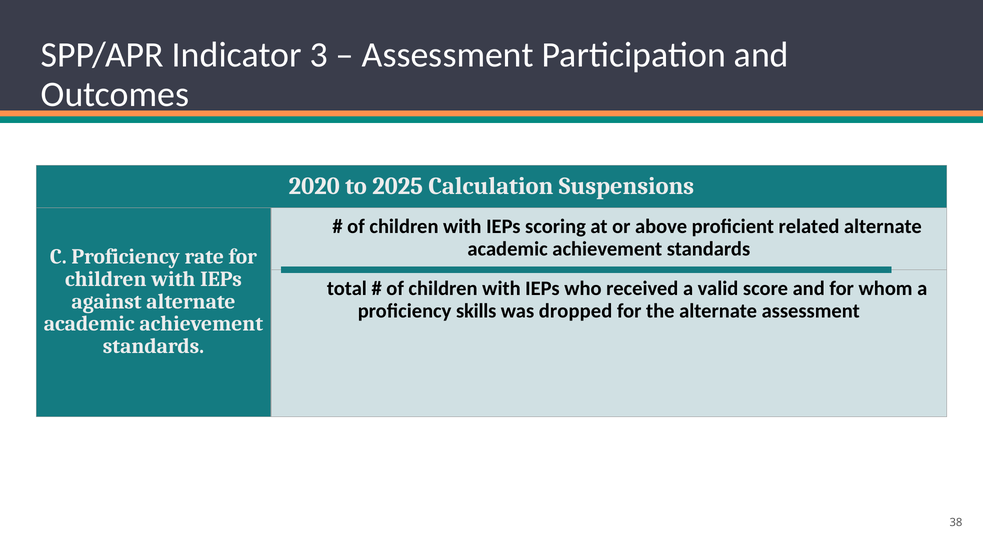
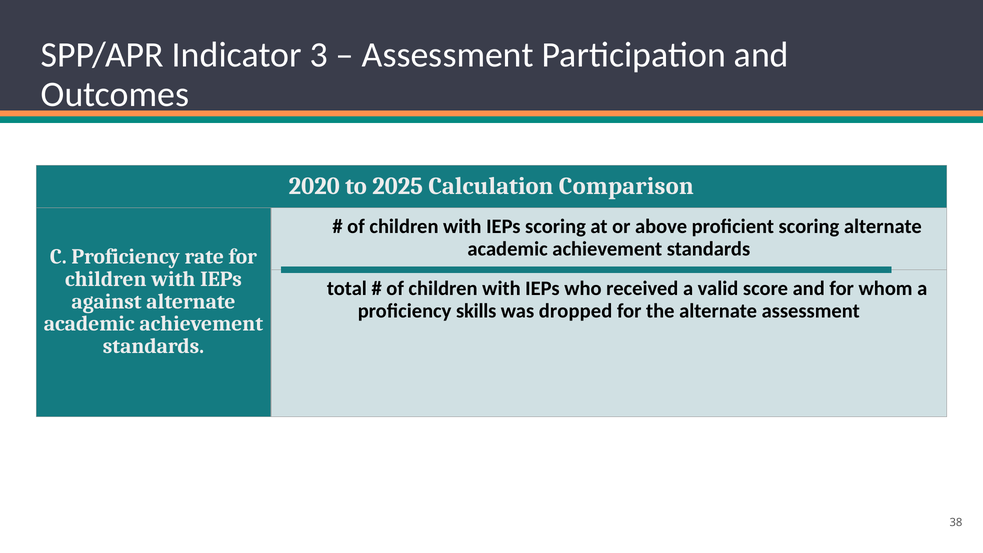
Suspensions: Suspensions -> Comparison
proficient related: related -> scoring
